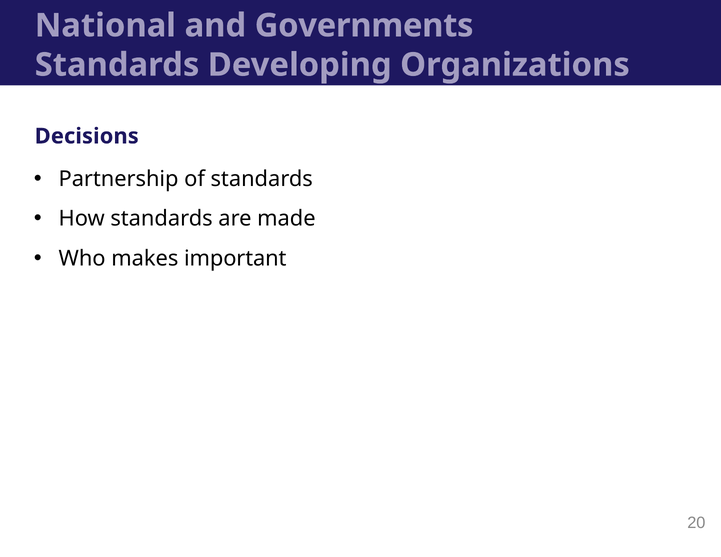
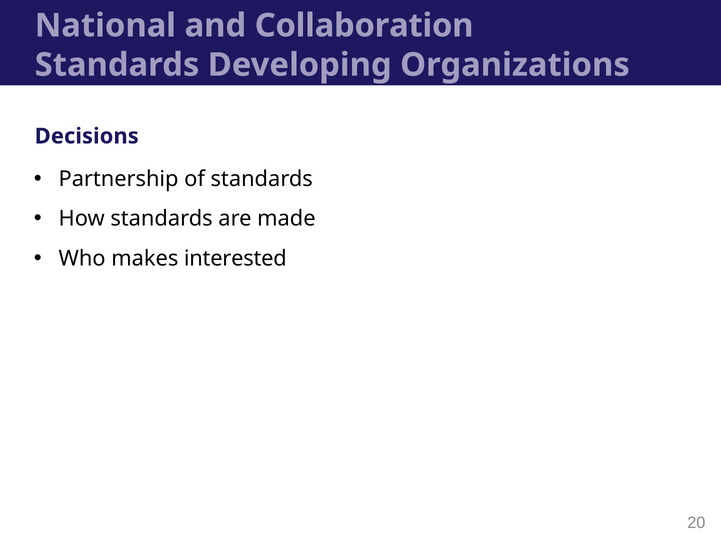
Governments: Governments -> Collaboration
important: important -> interested
